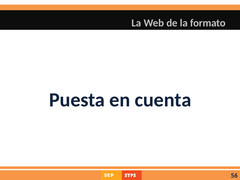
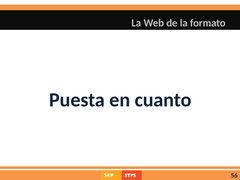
cuenta: cuenta -> cuanto
